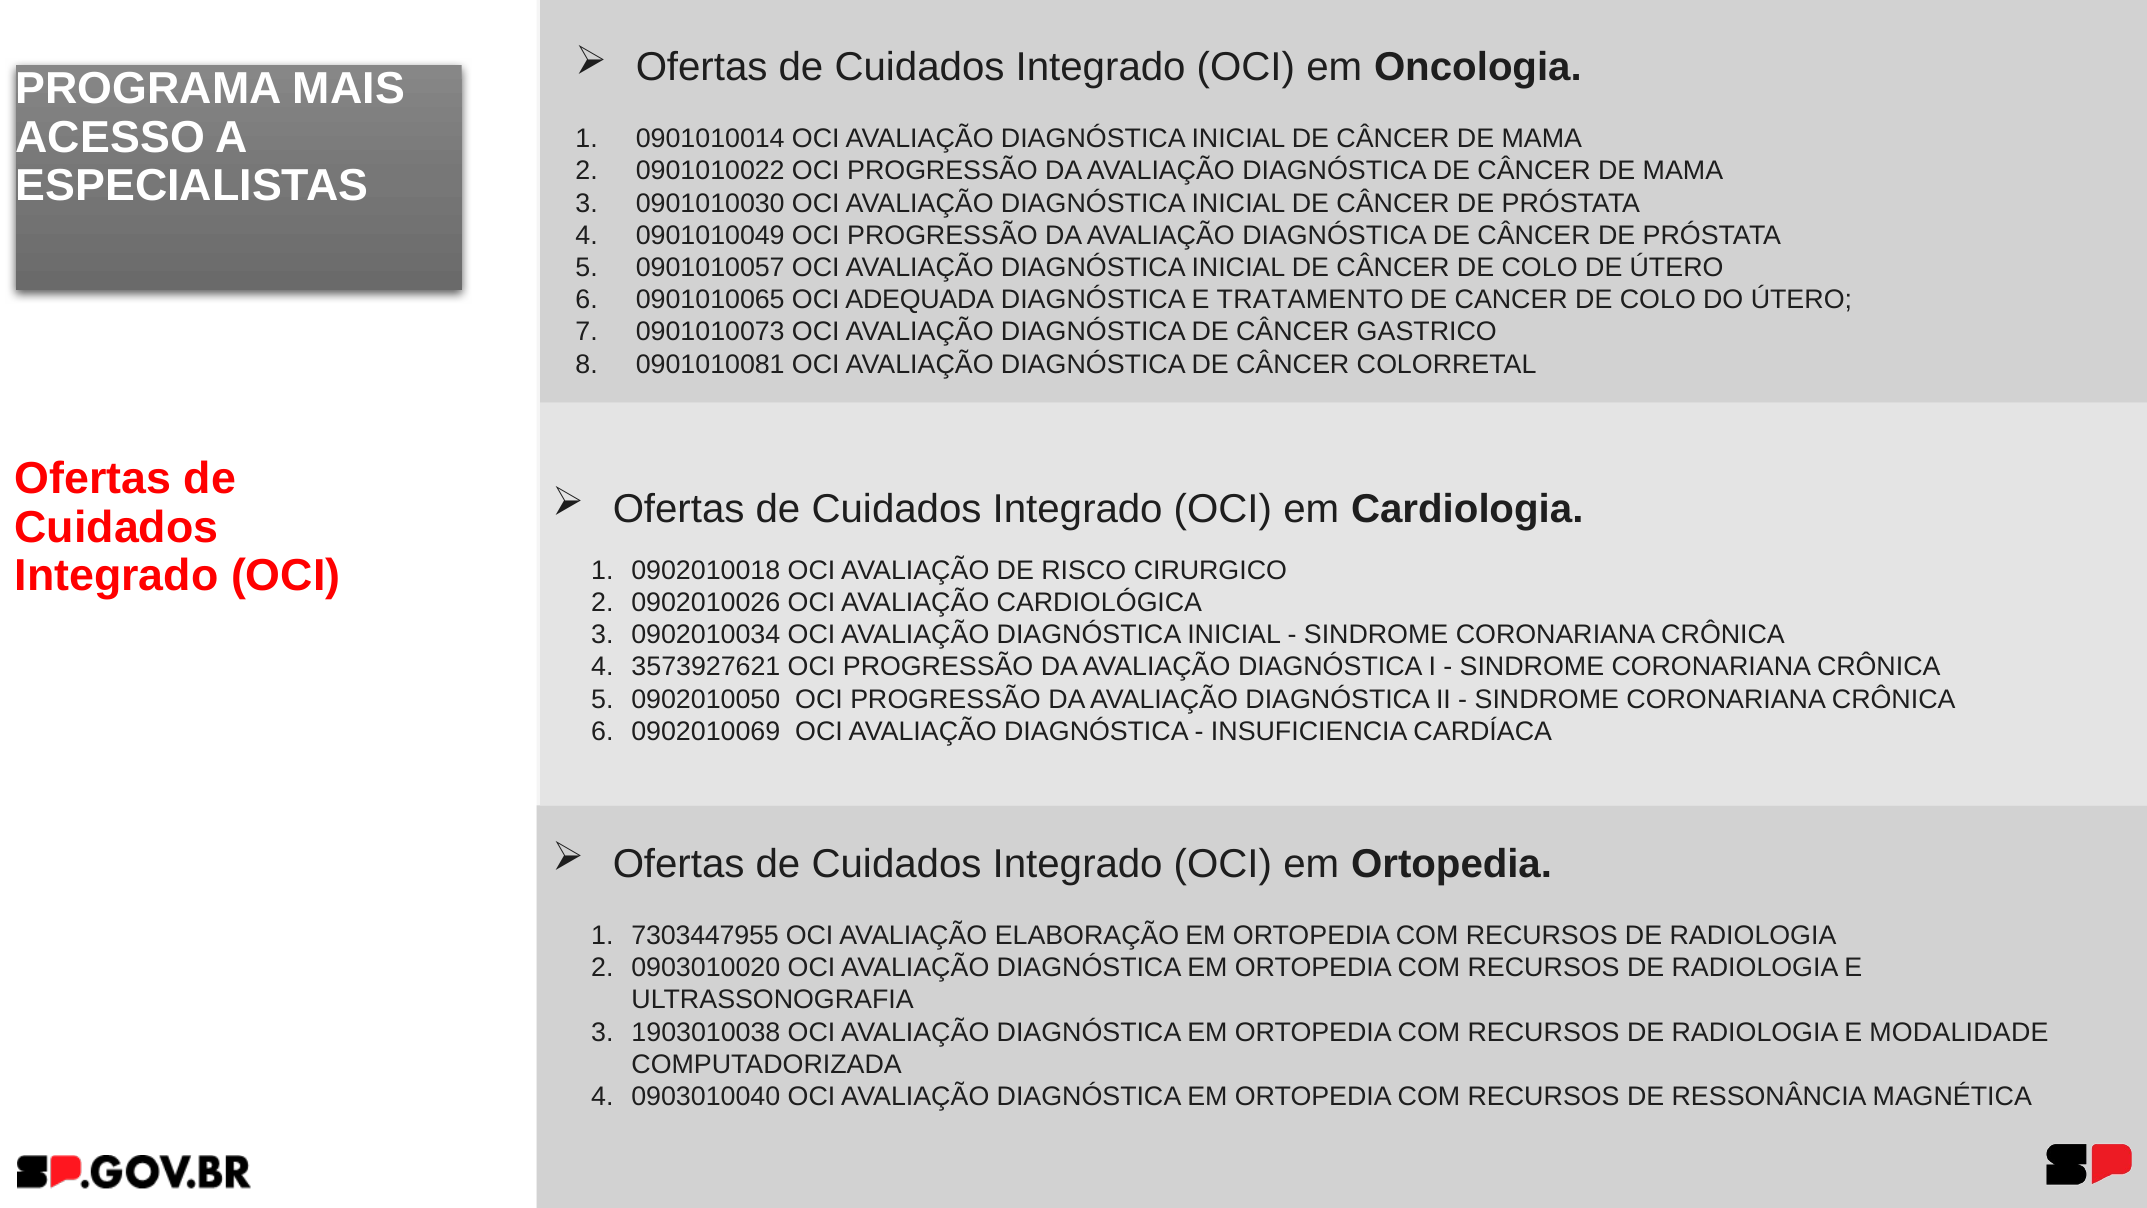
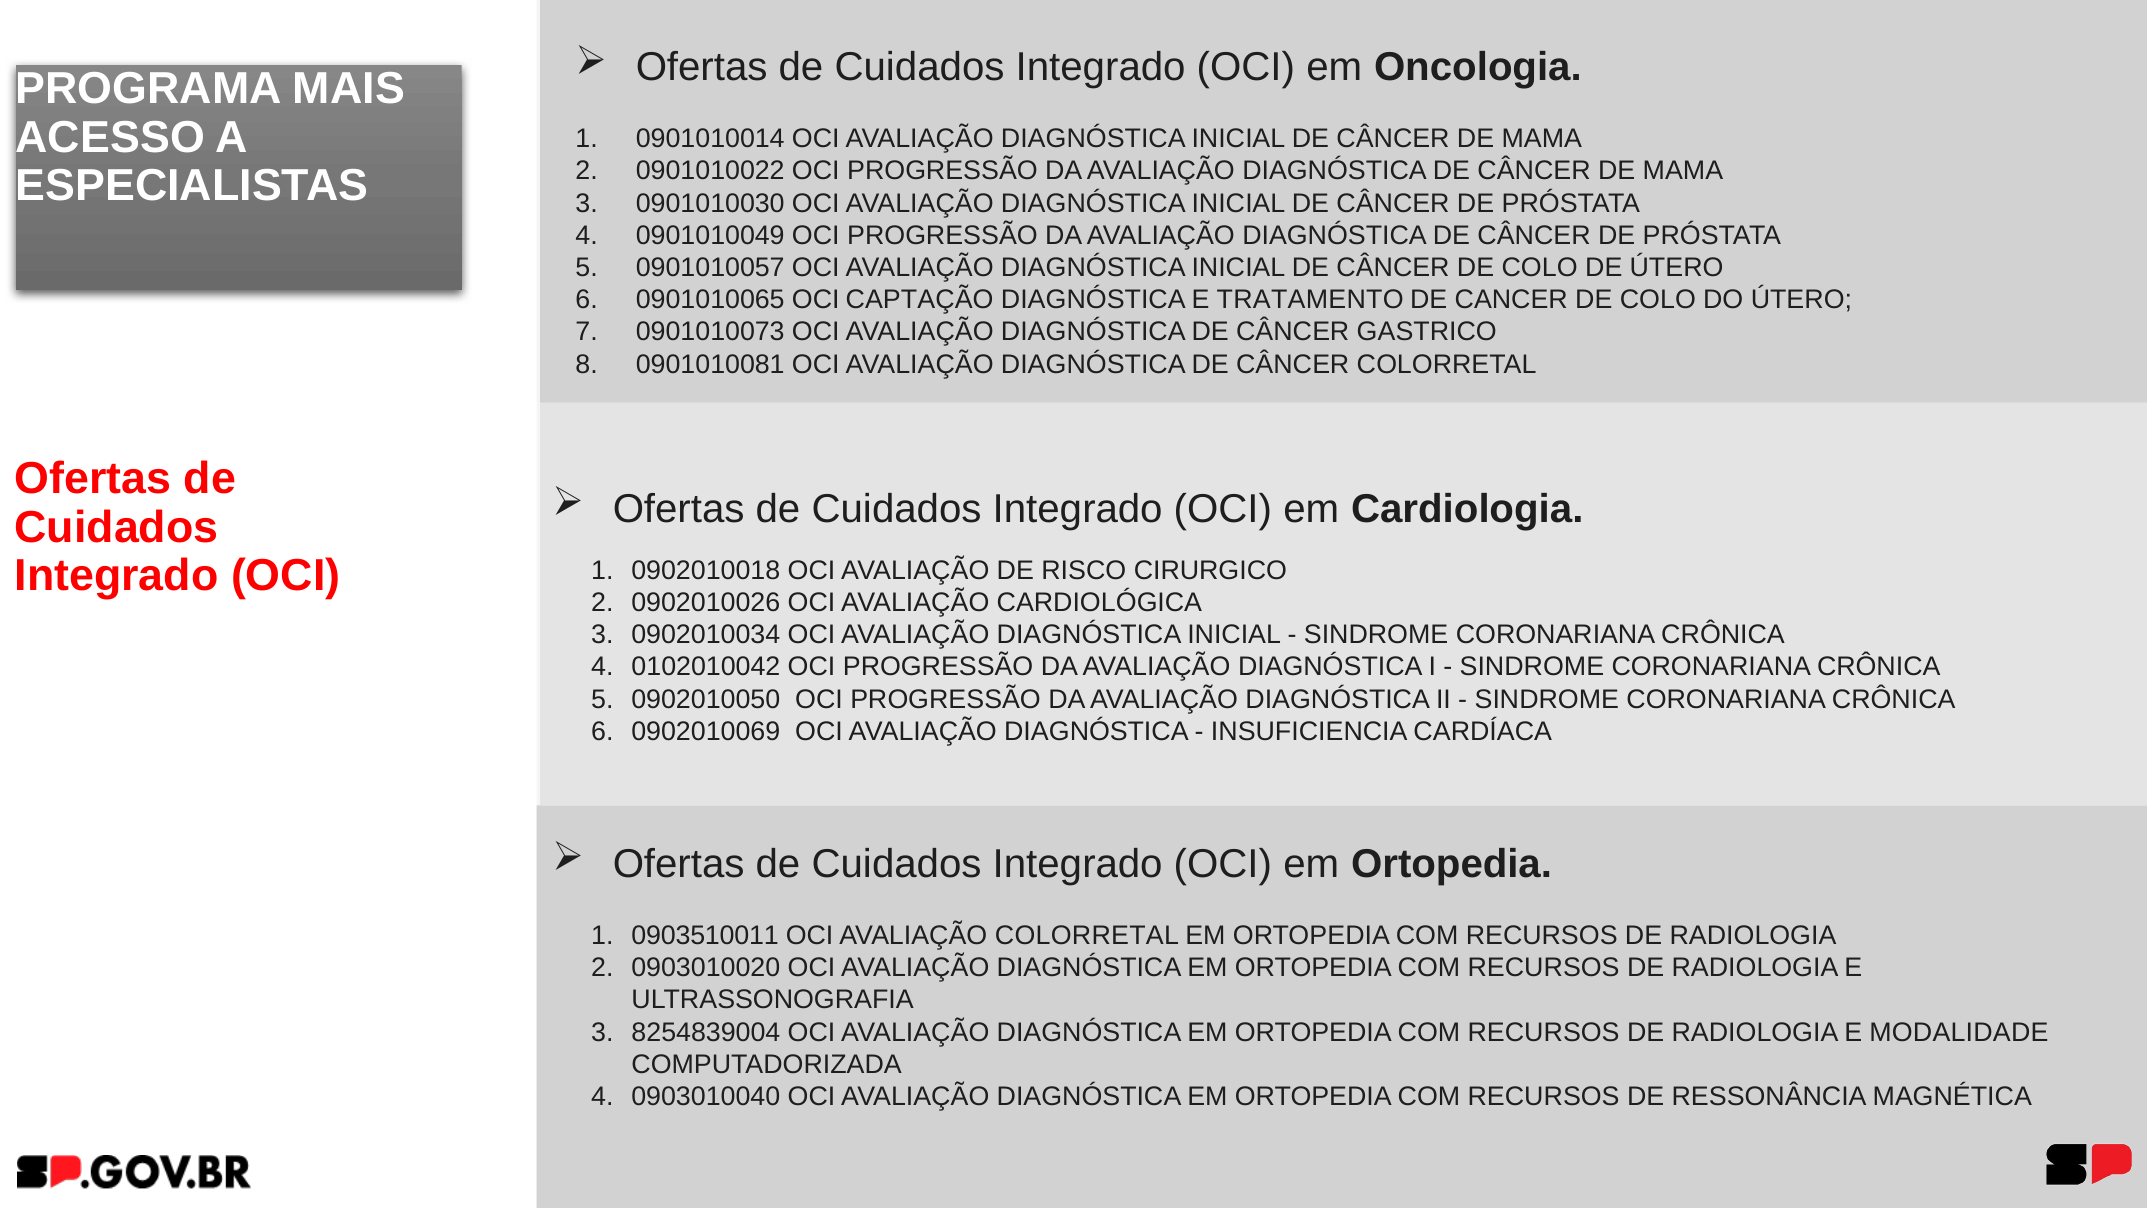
ADEQUADA: ADEQUADA -> CAPTAÇÃO
3573927621: 3573927621 -> 0102010042
7303447955: 7303447955 -> 0903510011
AVALIAÇÃO ELABORAÇÃO: ELABORAÇÃO -> COLORRETAL
1903010038: 1903010038 -> 8254839004
